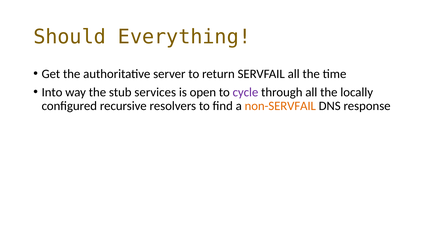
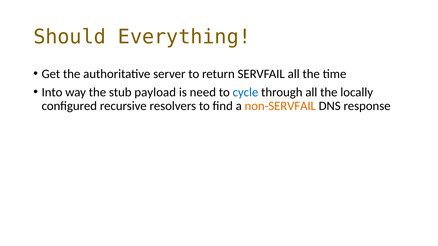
services: services -> payload
open: open -> need
cycle colour: purple -> blue
